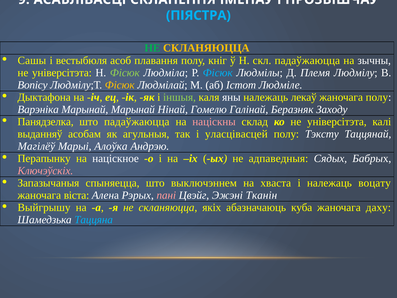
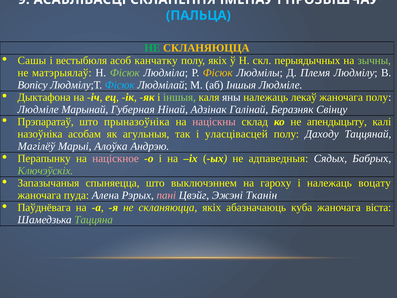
ПІЯСТРА: ПІЯСТРА -> ПАЛЬЦА
плавання: плавання -> канчатку
полу кніг: кніг -> якіх
скл падаўжаюцца: падаўжаюцца -> перыядычных
зычны colour: white -> light green
універсітэта at (62, 73): універсітэта -> матэрыялаў
Фісюк at (218, 73) colour: light blue -> yellow
Фісюк at (120, 85) colour: yellow -> light blue
аб Істот: Істот -> Іншыя
Варэніка at (38, 109): Варэніка -> Людміле
Марынай Марынай: Марынай -> Губерная
Гомелю: Гомелю -> Адзінак
Заходу: Заходу -> Свінцу
Панядзелка: Панядзелка -> Прэпаратаў
што падаўжаюцца: падаўжаюцца -> прыназоўніка
ко не універсітэта: універсітэта -> апендыцыту
выданняў: выданняў -> назоўніка
Тэксту: Тэксту -> Даходу
націскное colour: white -> pink
Ключэўскіх colour: pink -> light green
хваста: хваста -> гароху
віста: віста -> пуда
Выйгрышу: Выйгрышу -> Паўднёвага
даху: даху -> віста
Таццяна colour: light blue -> light green
